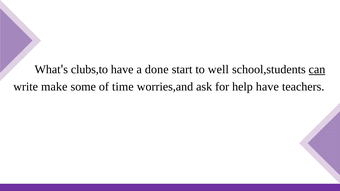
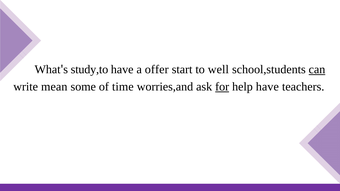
clubs,to: clubs,to -> study,to
done: done -> offer
make: make -> mean
for underline: none -> present
